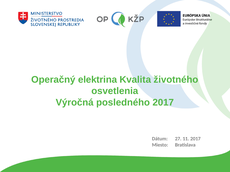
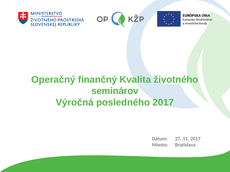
elektrina: elektrina -> finančný
osvetlenia: osvetlenia -> seminárov
